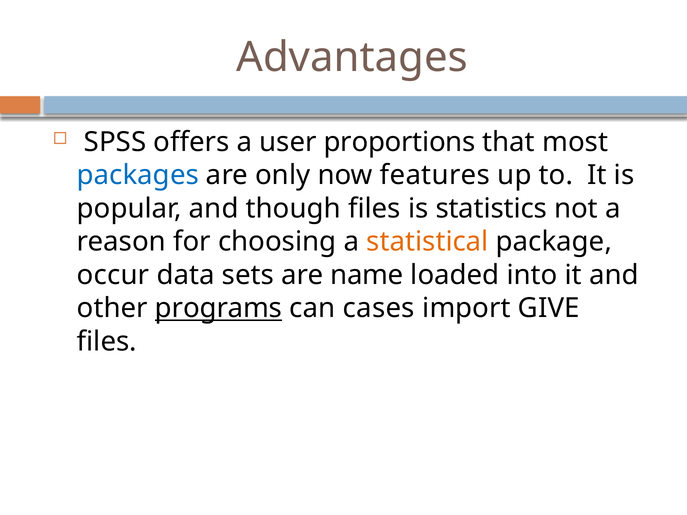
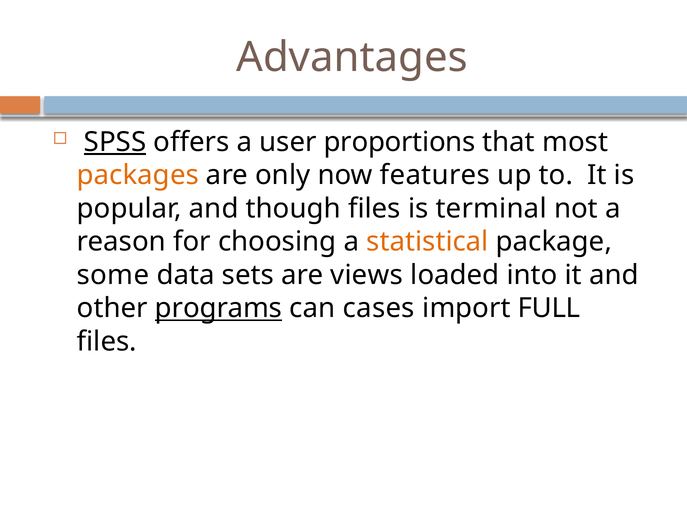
SPSS underline: none -> present
packages colour: blue -> orange
statistics: statistics -> terminal
occur: occur -> some
name: name -> views
GIVE: GIVE -> FULL
